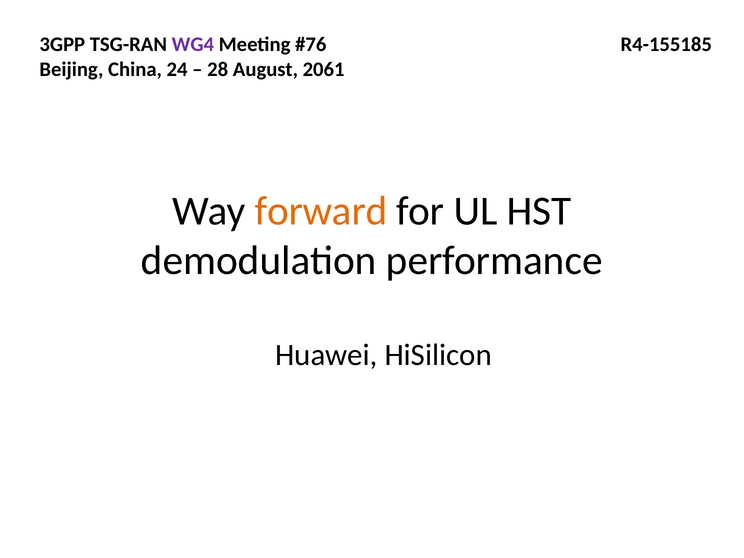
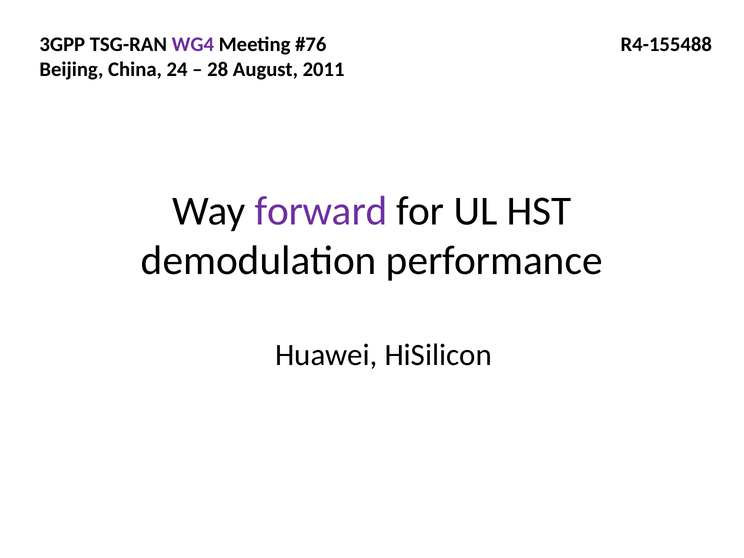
R4-155185: R4-155185 -> R4-155488
2061: 2061 -> 2011
forward colour: orange -> purple
